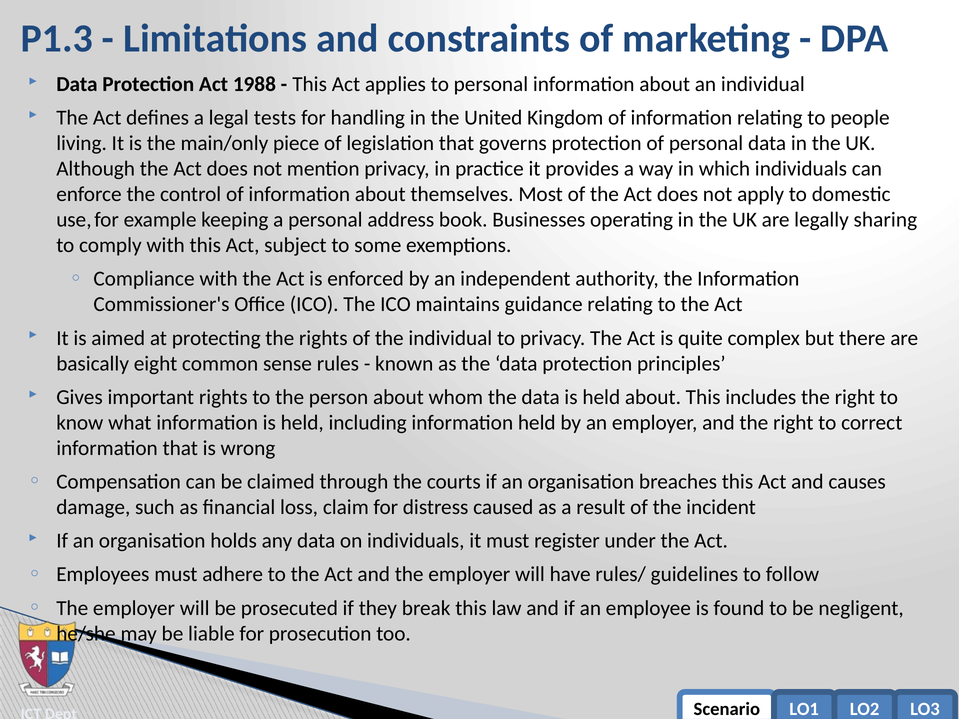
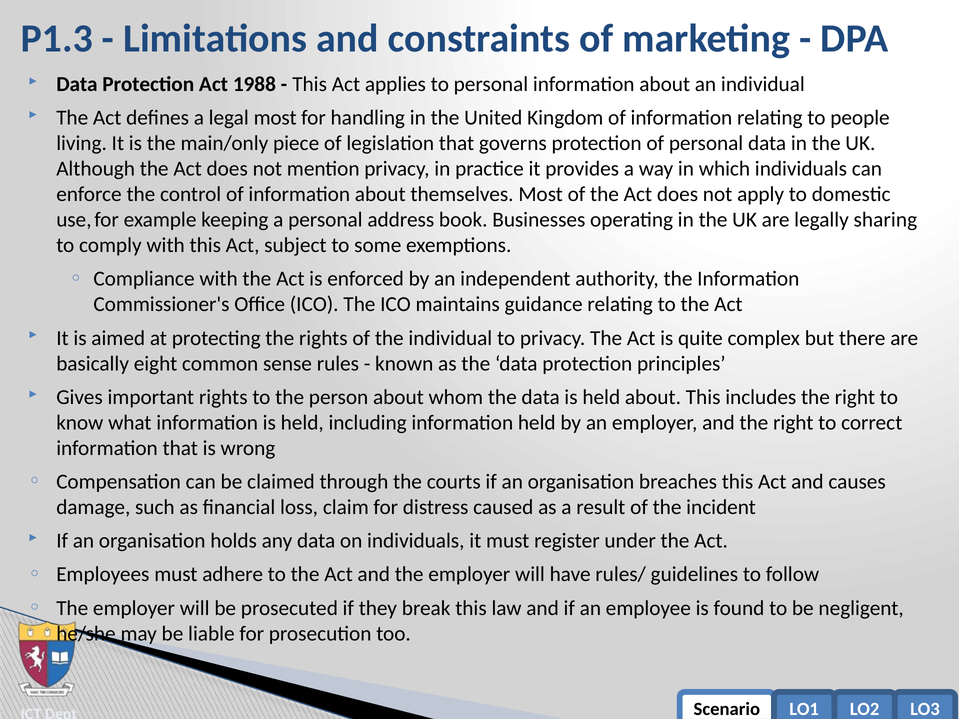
legal tests: tests -> most
